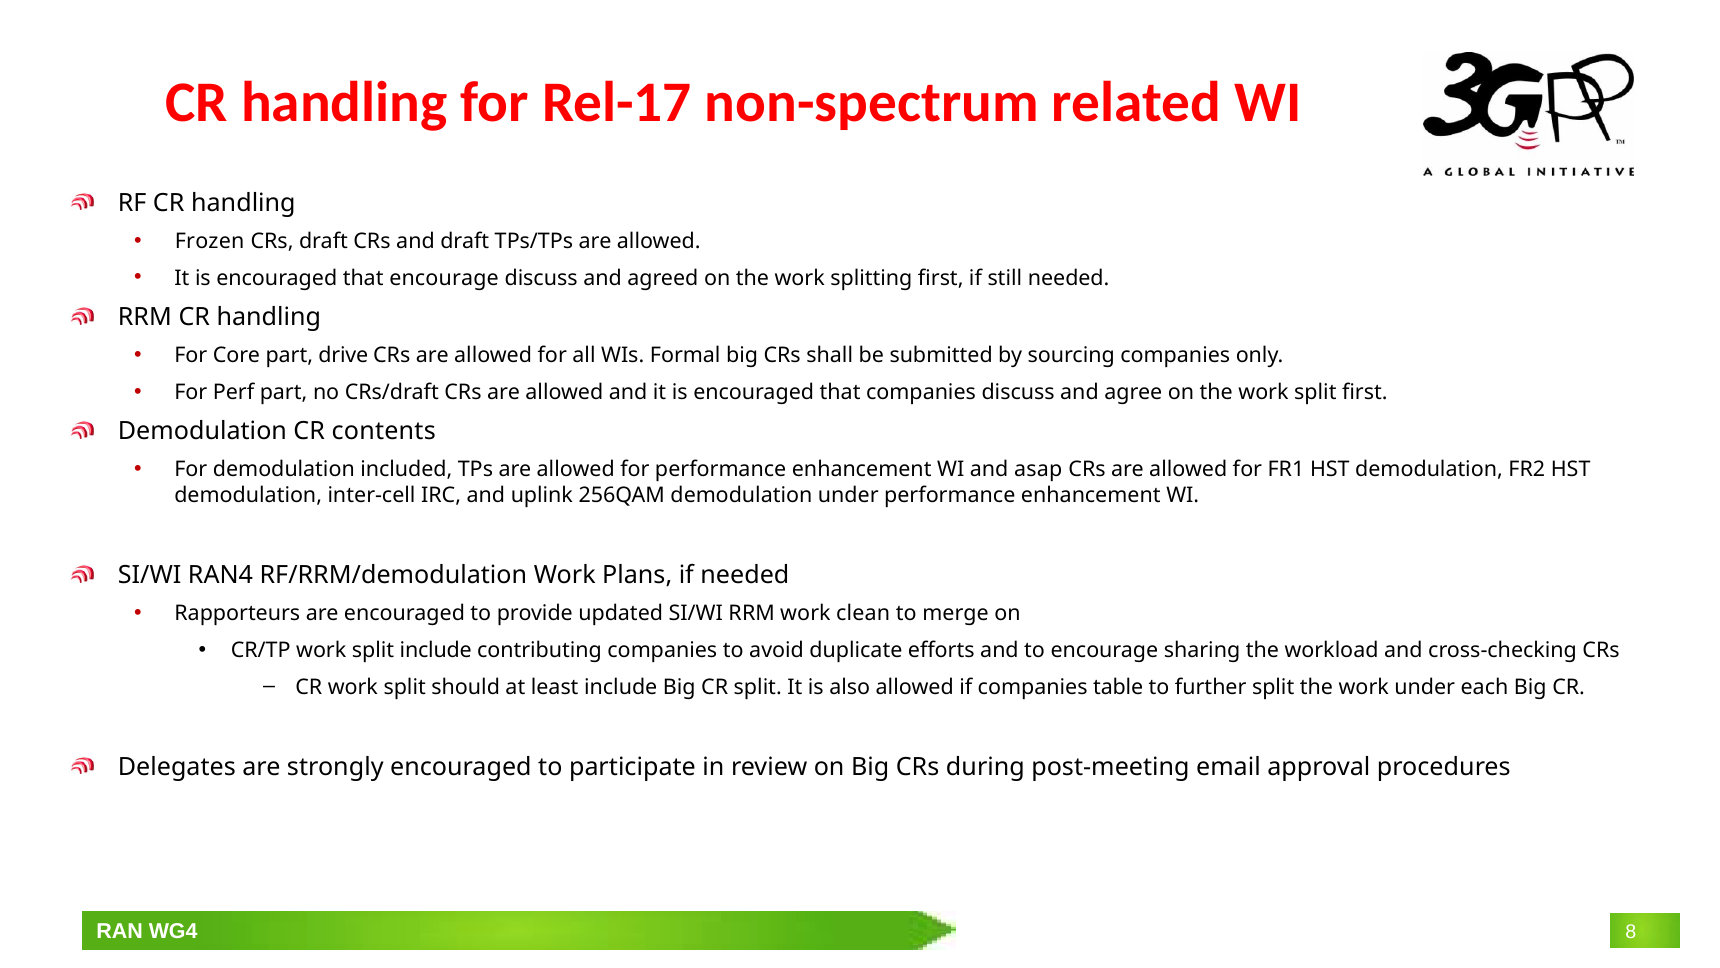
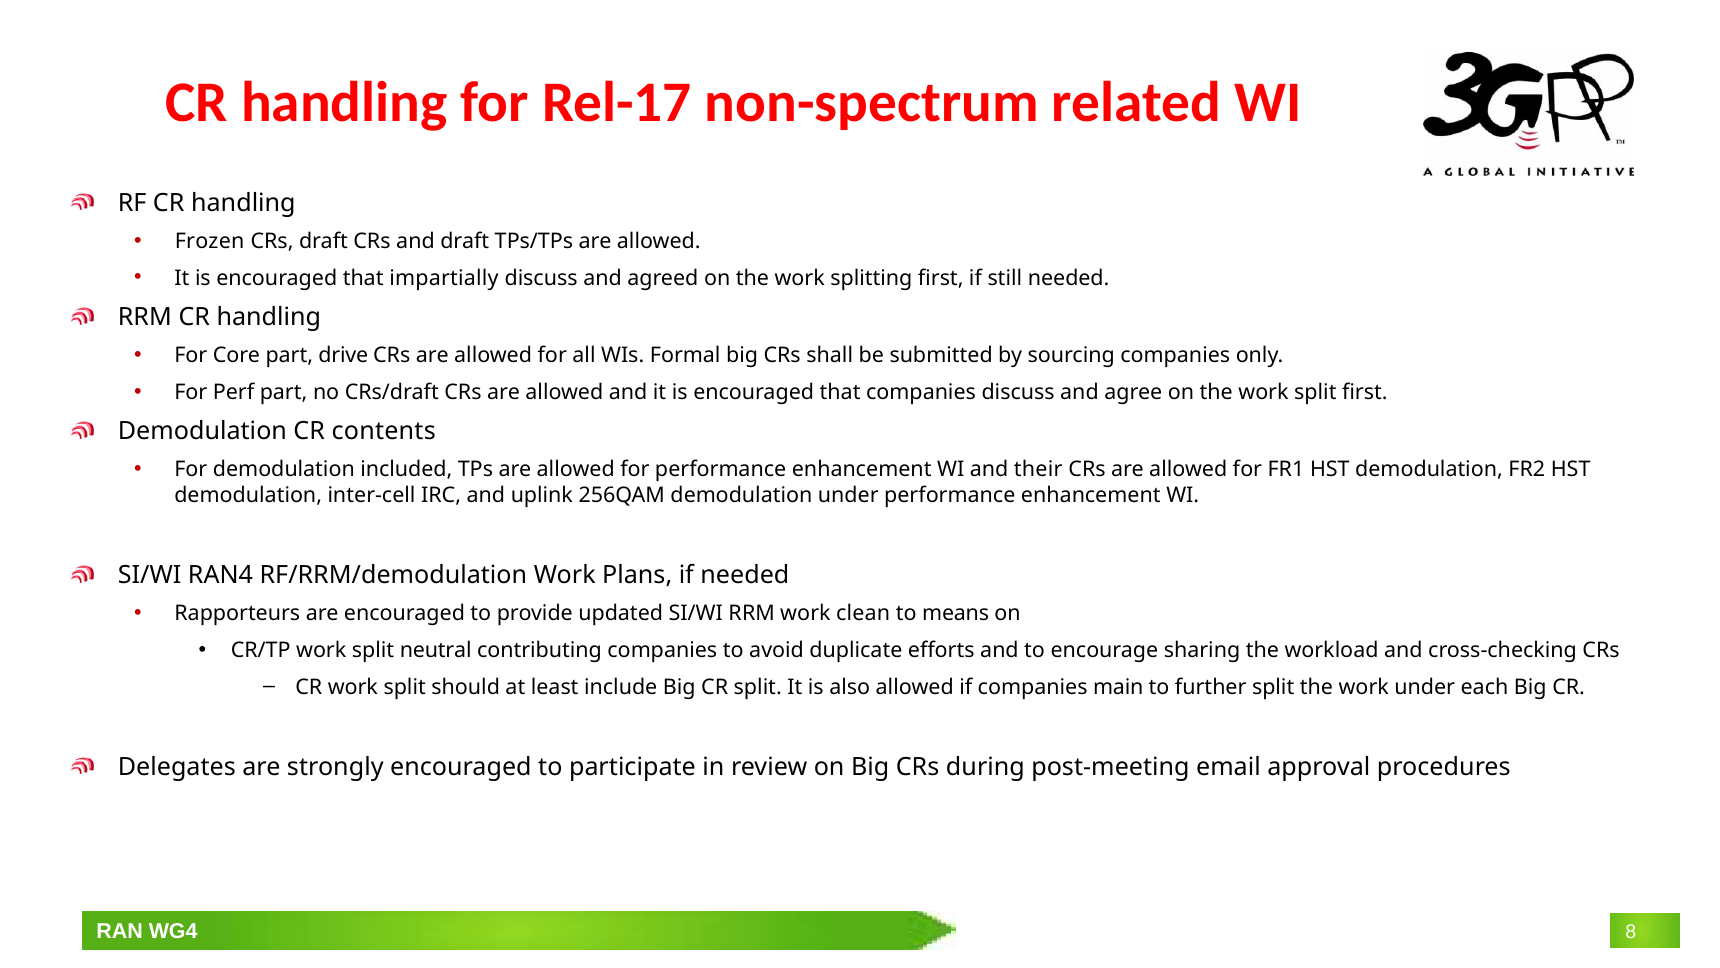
that encourage: encourage -> impartially
asap: asap -> their
merge: merge -> means
split include: include -> neutral
table: table -> main
